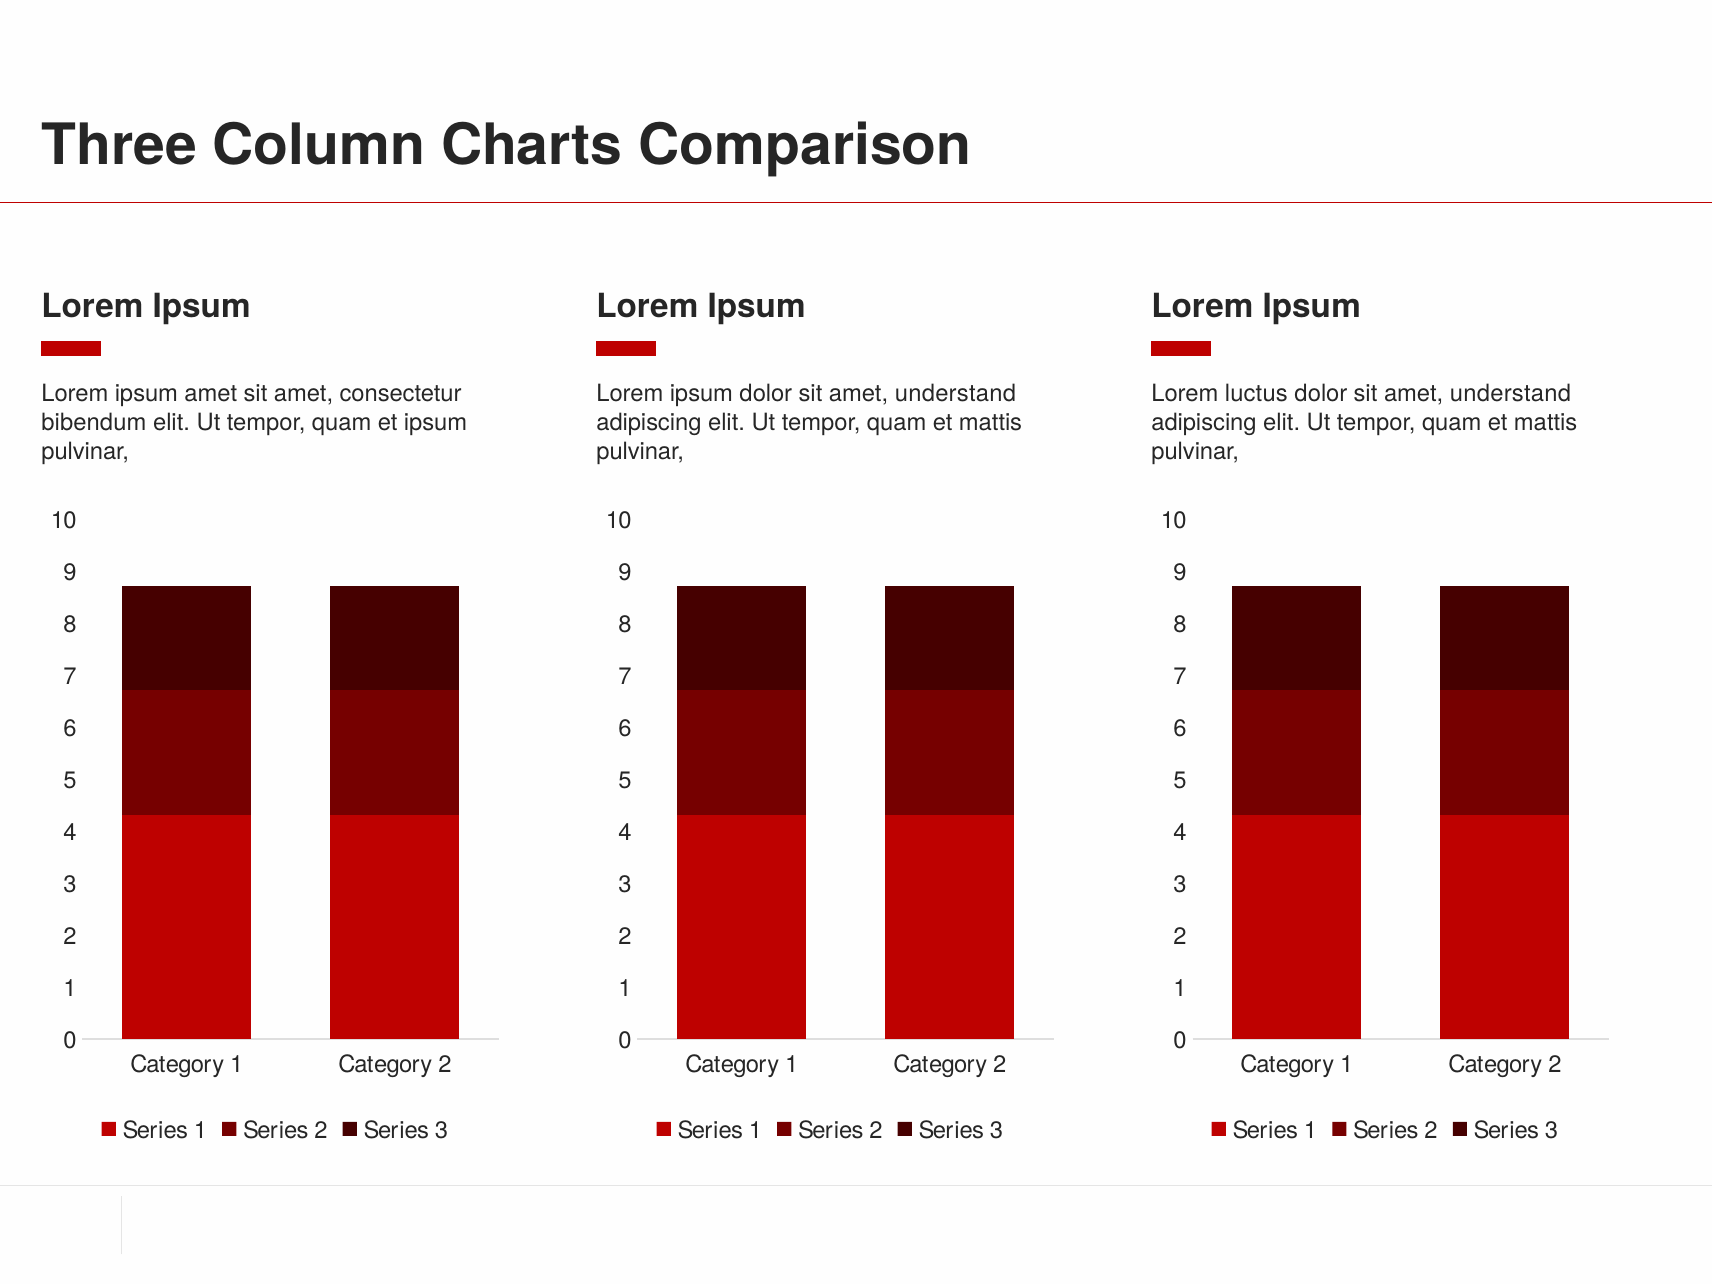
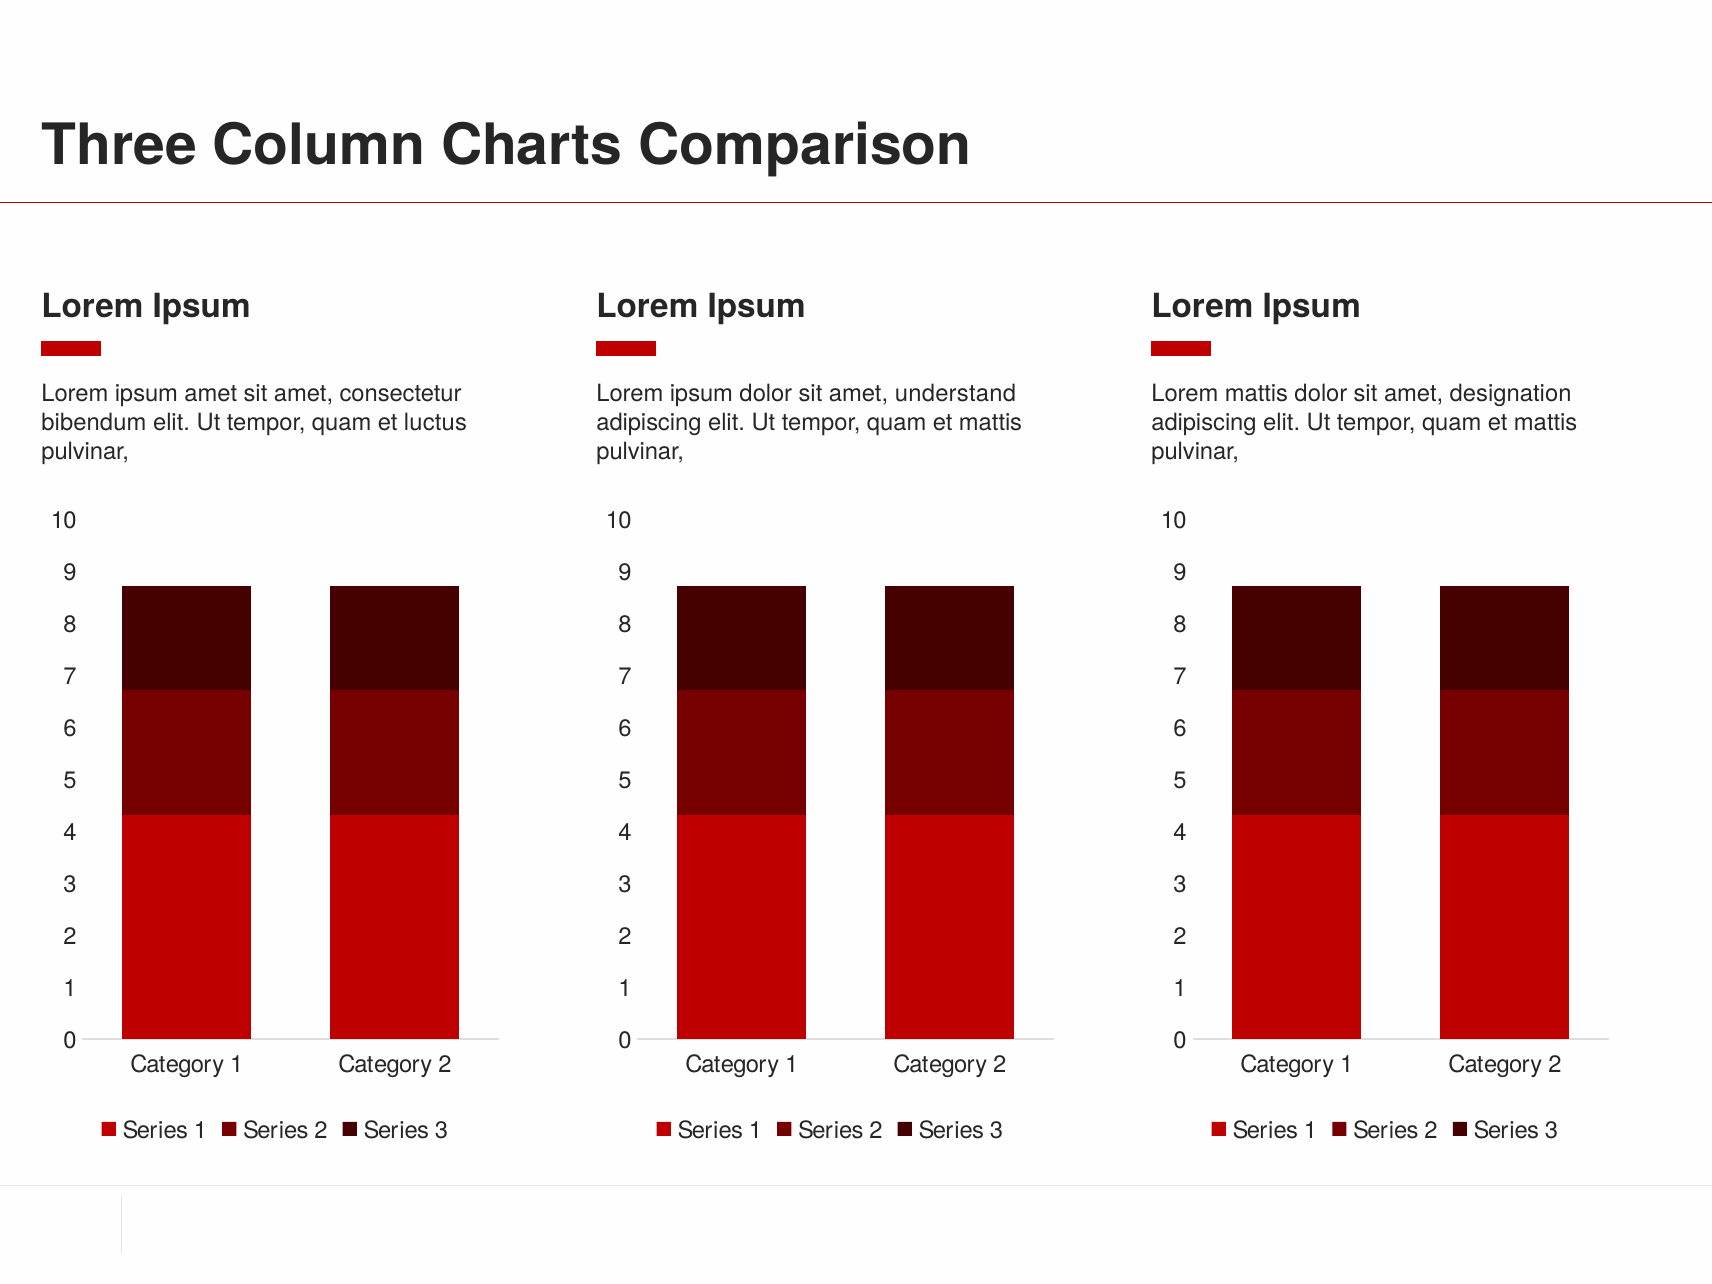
Lorem luctus: luctus -> mattis
understand at (1511, 394): understand -> designation
et ipsum: ipsum -> luctus
